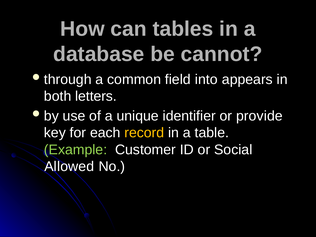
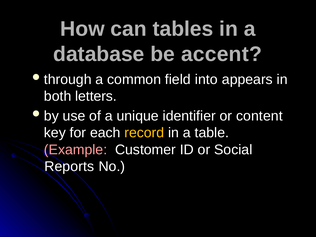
cannot: cannot -> accent
provide: provide -> content
Example colour: light green -> pink
Allowed: Allowed -> Reports
